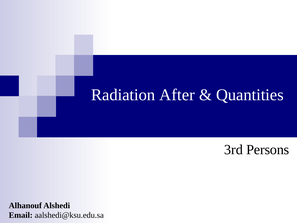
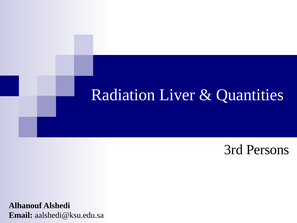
After: After -> Liver
